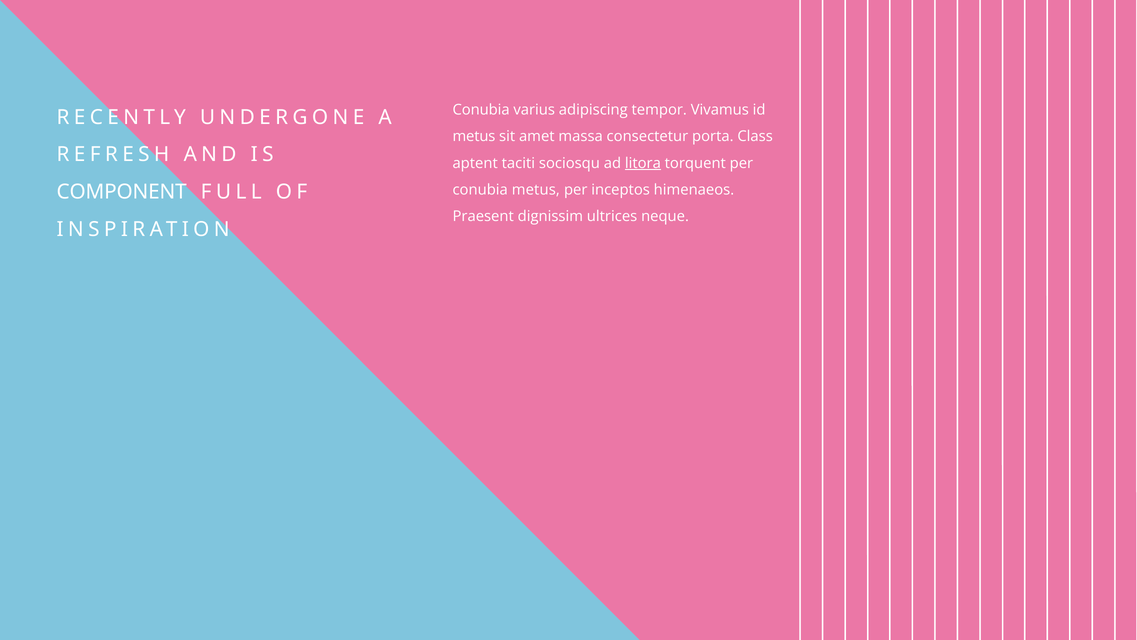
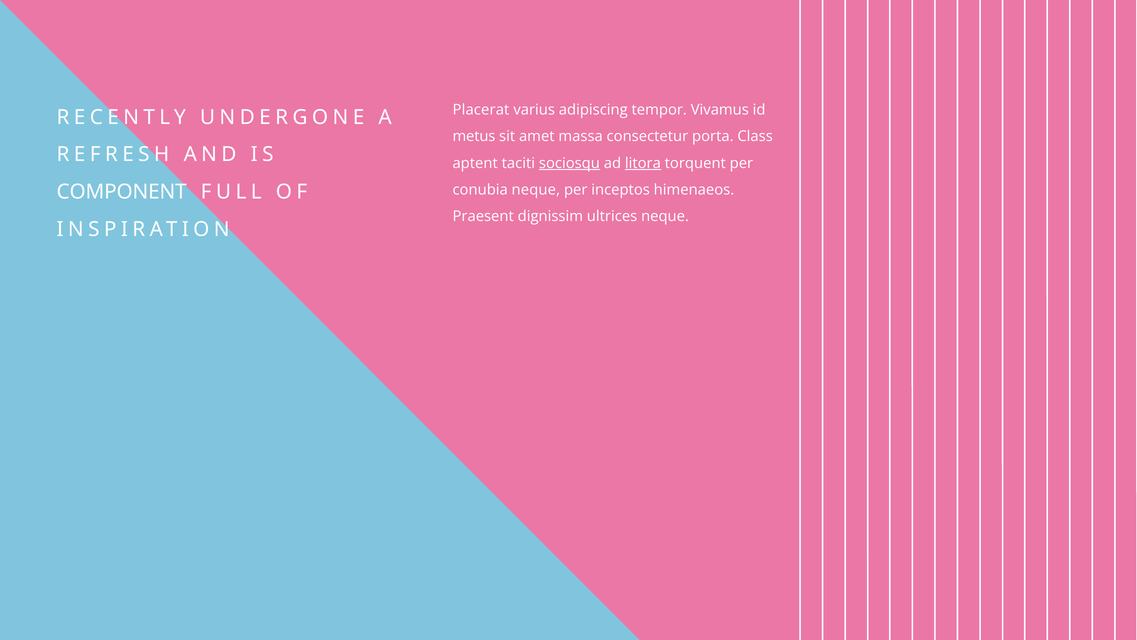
Conubia at (481, 110): Conubia -> Placerat
sociosqu underline: none -> present
conubia metus: metus -> neque
